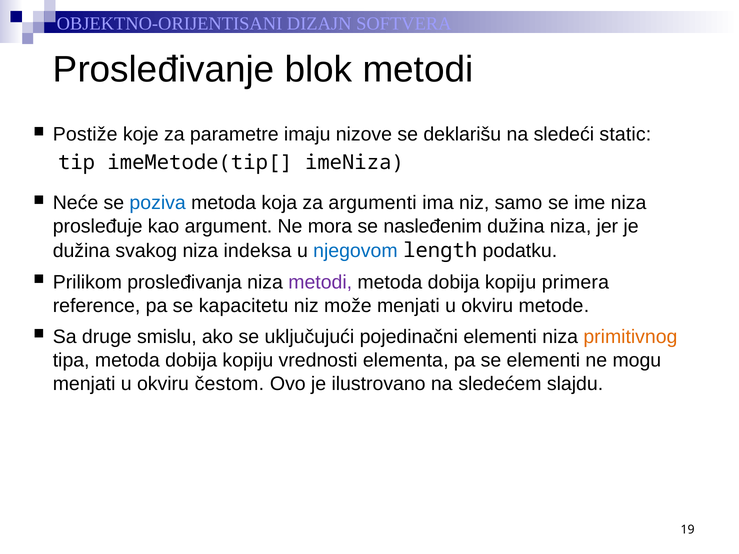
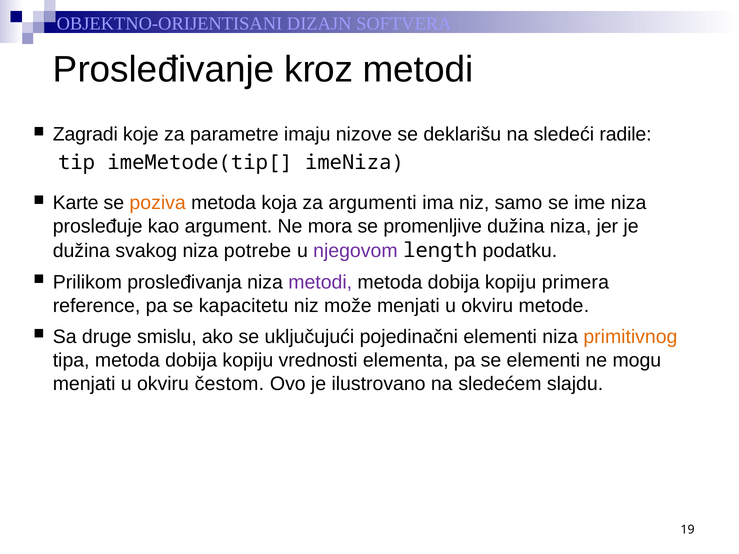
blok: blok -> kroz
Postiže: Postiže -> Zagradi
static: static -> radile
Neće: Neće -> Karte
poziva colour: blue -> orange
nasleđenim: nasleđenim -> promenljive
indeksa: indeksa -> potrebe
njegovom colour: blue -> purple
